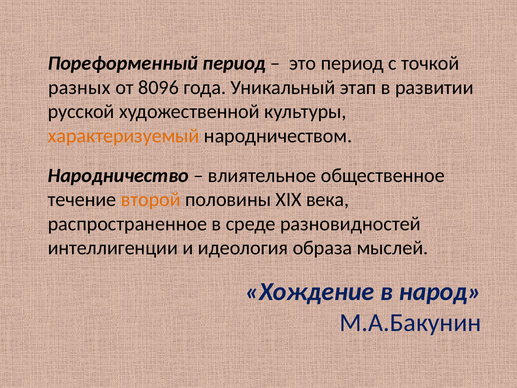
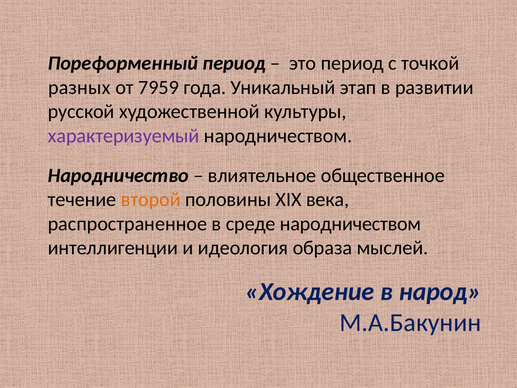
8096: 8096 -> 7959
характеризуемый colour: orange -> purple
среде разновидностей: разновидностей -> народничеством
